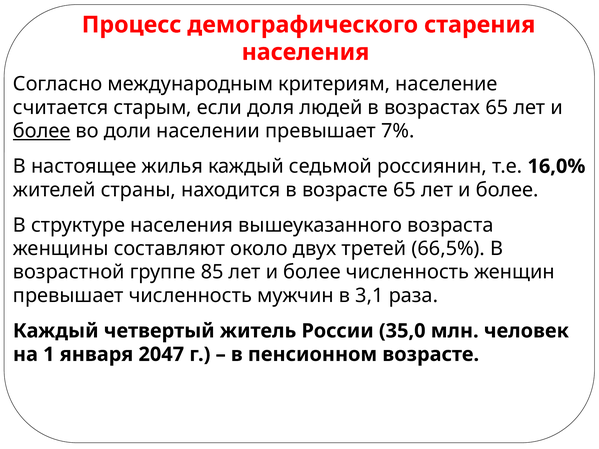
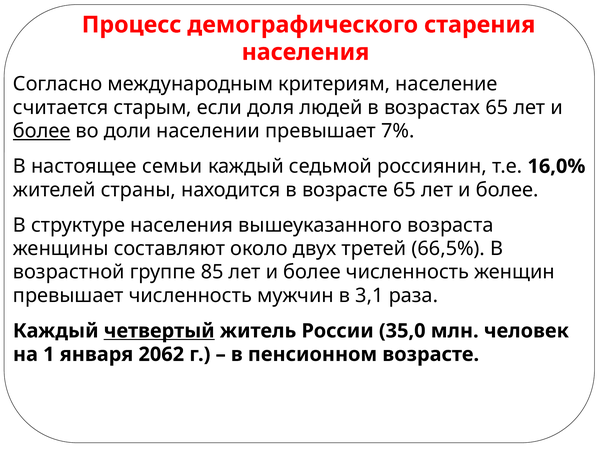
жилья: жилья -> семьи
четвертый underline: none -> present
2047: 2047 -> 2062
